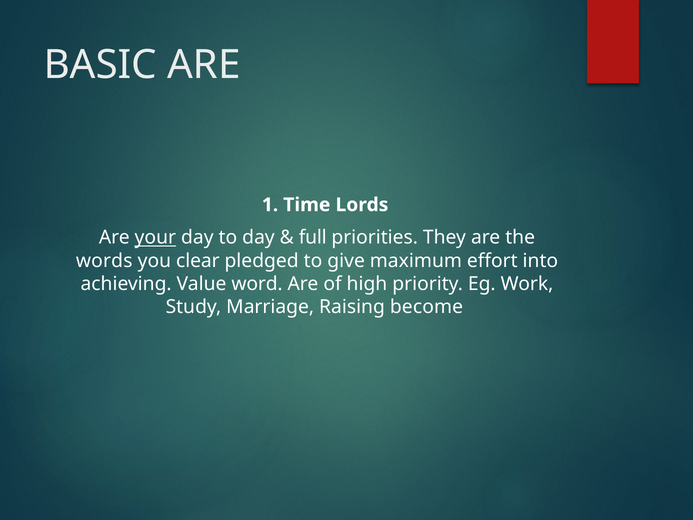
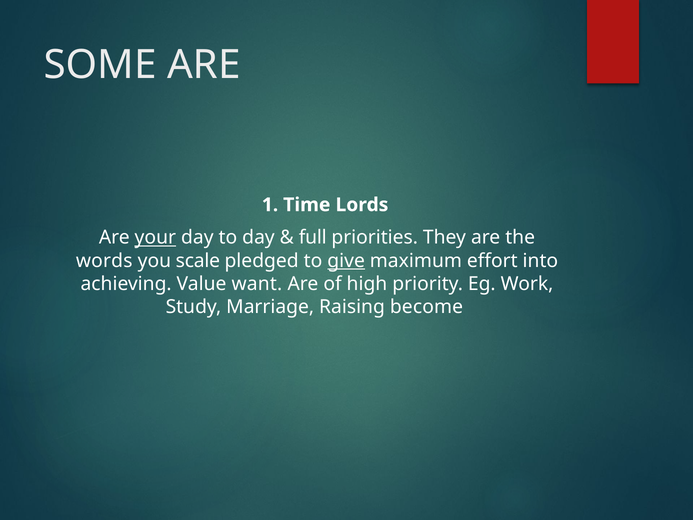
BASIC: BASIC -> SOME
clear: clear -> scale
give underline: none -> present
word: word -> want
